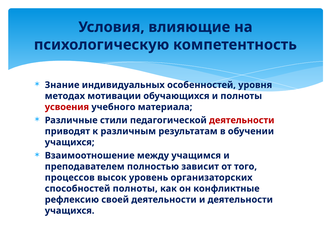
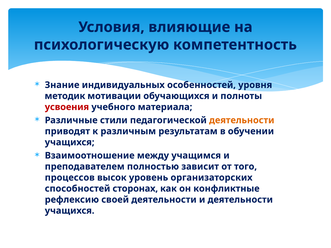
методах: методах -> методик
деятельности at (242, 120) colour: red -> orange
способностей полноты: полноты -> сторонах
